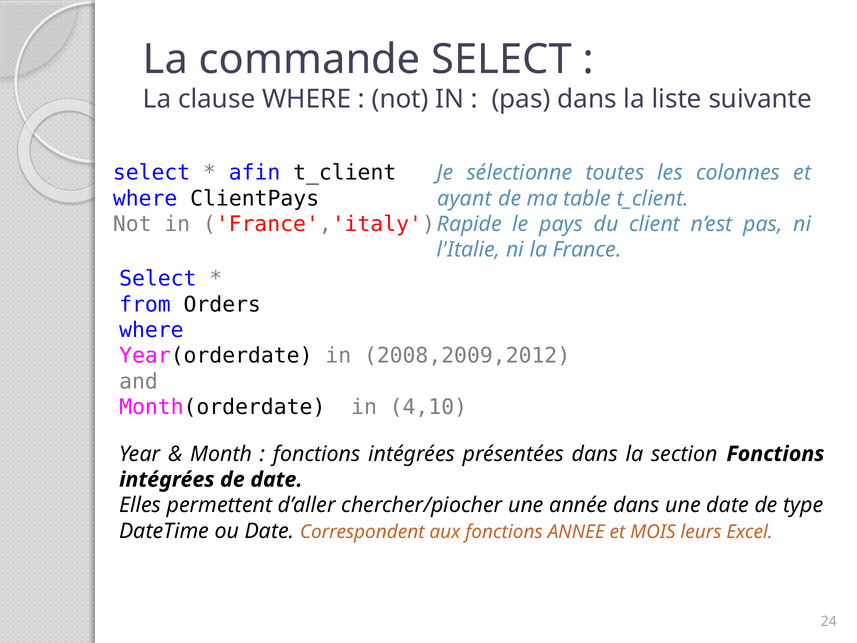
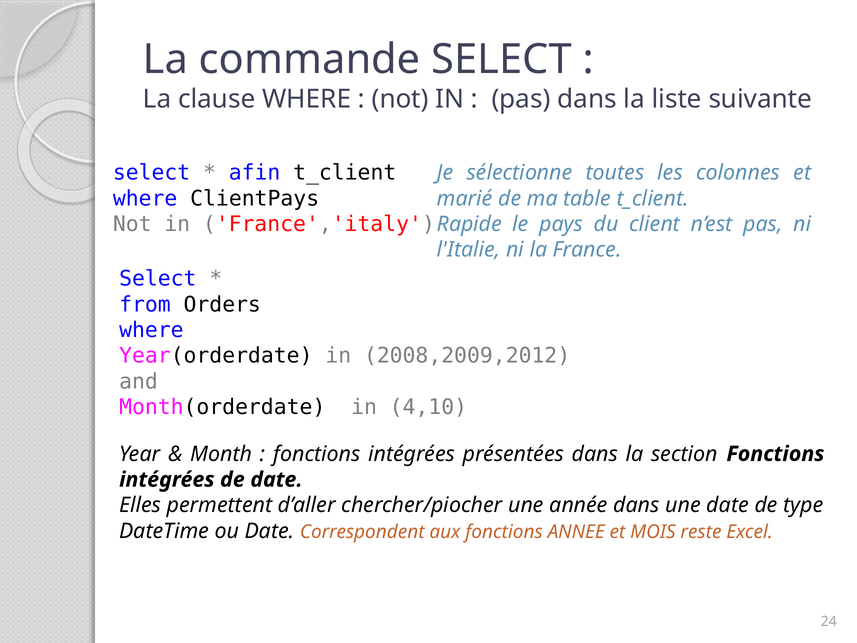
ayant: ayant -> marié
leurs: leurs -> reste
